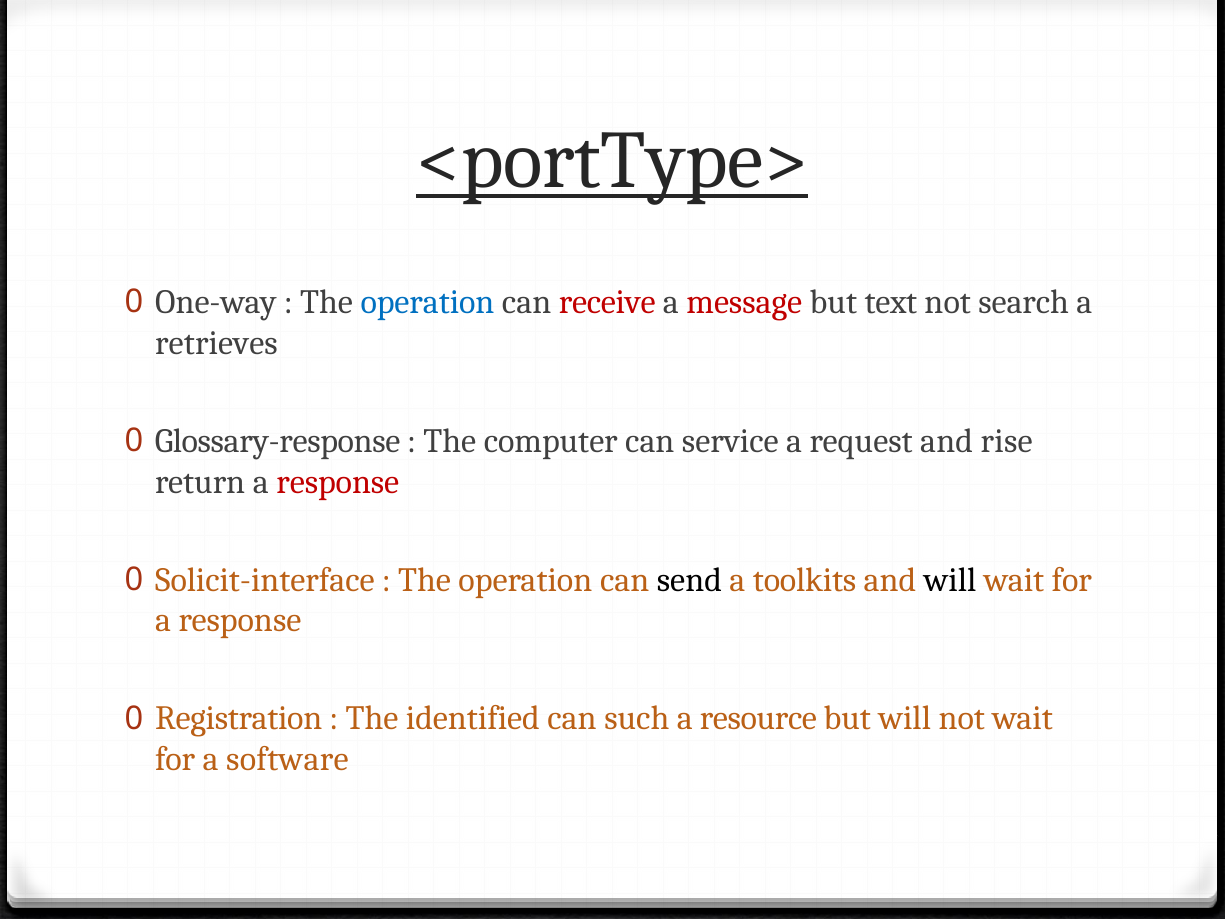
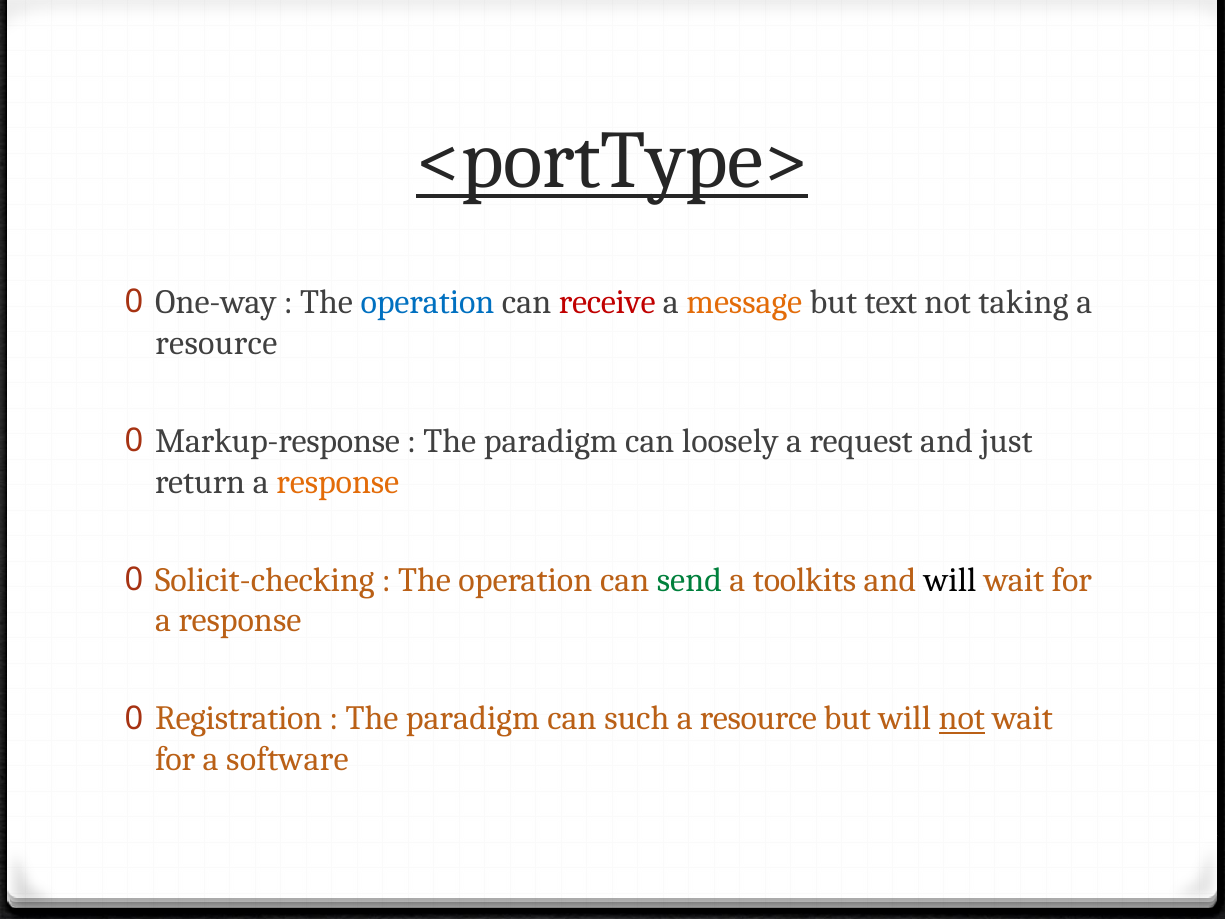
message colour: red -> orange
search: search -> taking
retrieves at (216, 343): retrieves -> resource
Glossary-response: Glossary-response -> Markup-response
computer at (551, 441): computer -> paradigm
service: service -> loosely
rise: rise -> just
response at (338, 482) colour: red -> orange
Solicit-interface: Solicit-interface -> Solicit-checking
send colour: black -> green
identified at (473, 719): identified -> paradigm
not at (962, 719) underline: none -> present
